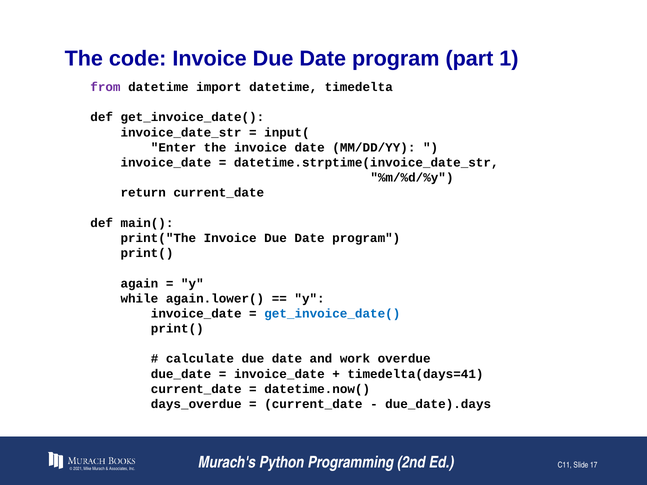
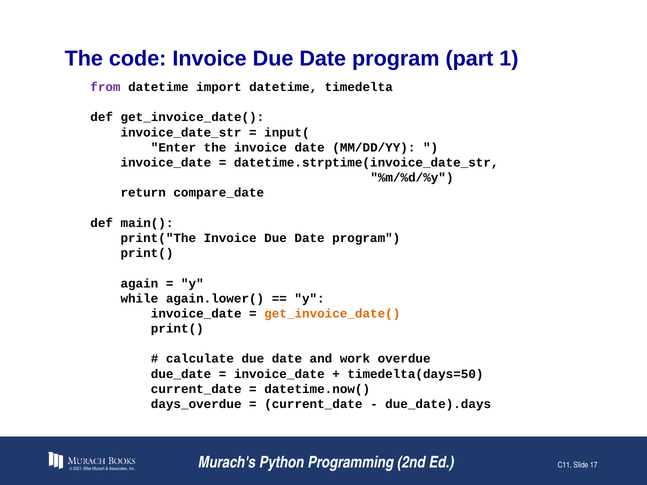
return current_date: current_date -> compare_date
get_invoice_date( at (332, 314) colour: blue -> orange
timedelta(days=41: timedelta(days=41 -> timedelta(days=50
